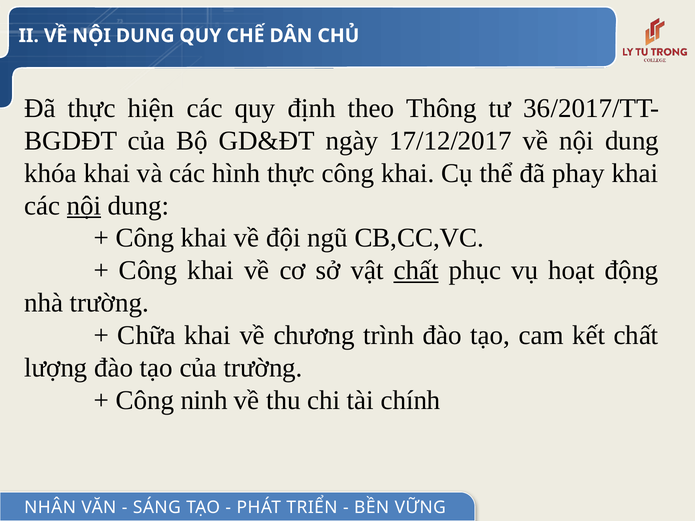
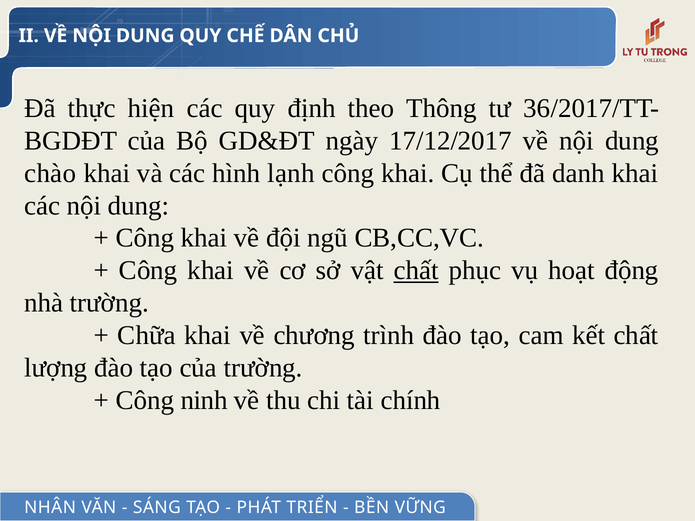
khóa: khóa -> chào
hình thực: thực -> lạnh
phay: phay -> danh
nội at (84, 206) underline: present -> none
